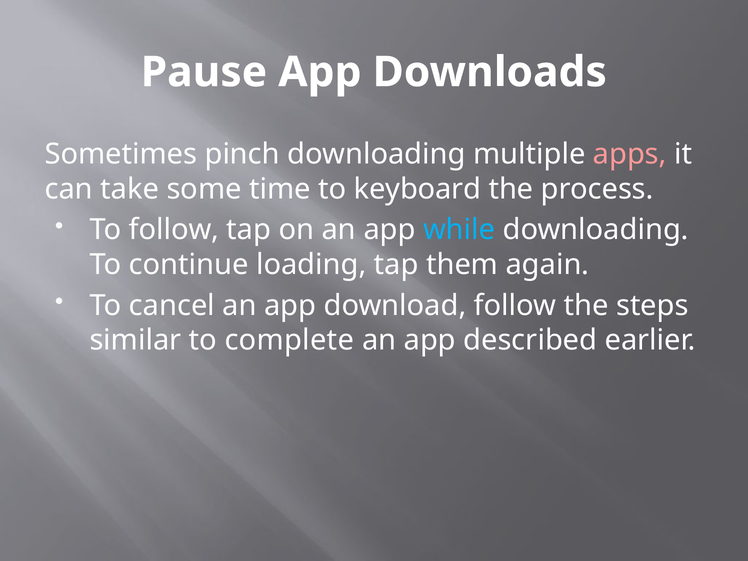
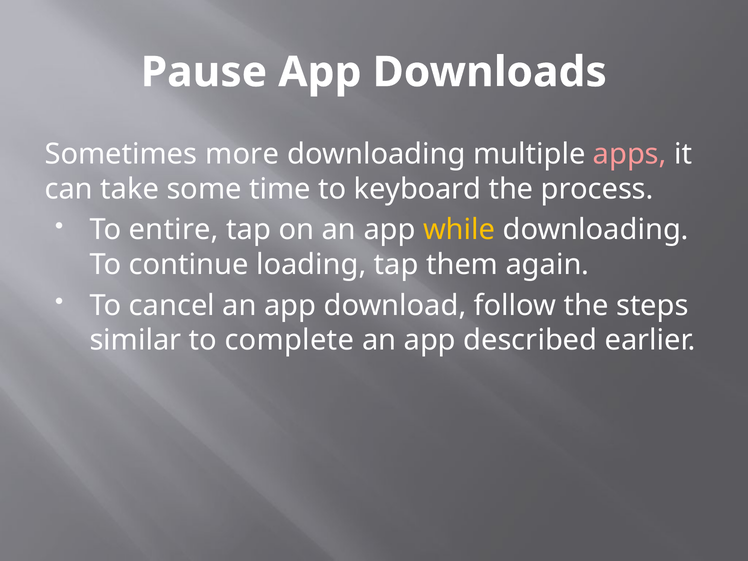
pinch: pinch -> more
To follow: follow -> entire
while colour: light blue -> yellow
